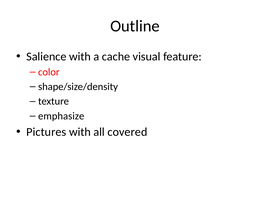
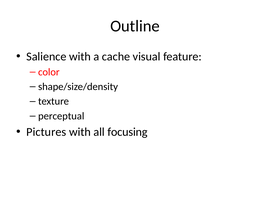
emphasize: emphasize -> perceptual
covered: covered -> focusing
